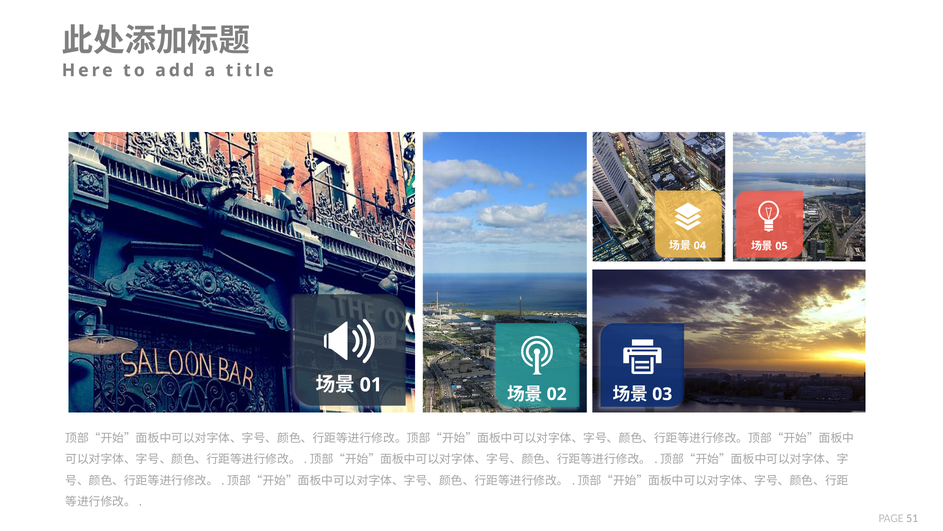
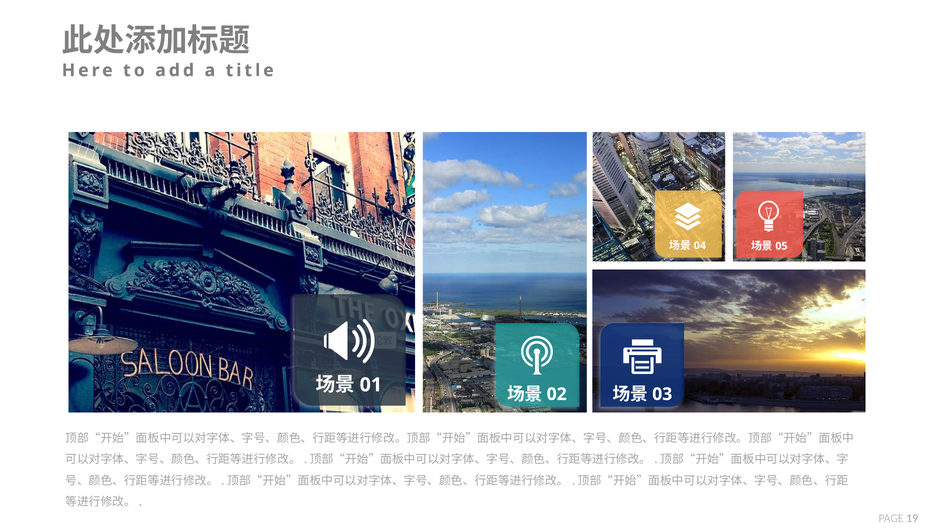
51: 51 -> 19
